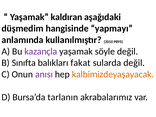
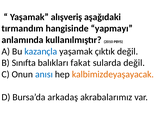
kaldıran: kaldıran -> alışveriş
düşmedim: düşmedim -> tırmandım
kazançla colour: purple -> blue
söyle: söyle -> çıktık
anısı colour: purple -> blue
tarlanın: tarlanın -> arkadaş
